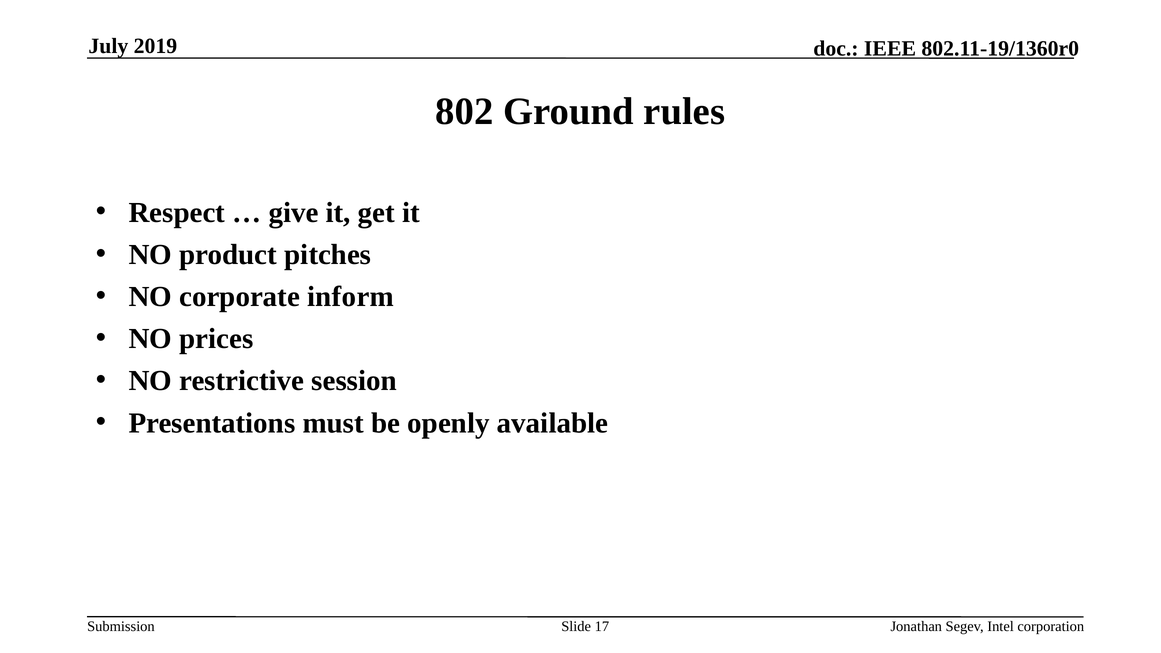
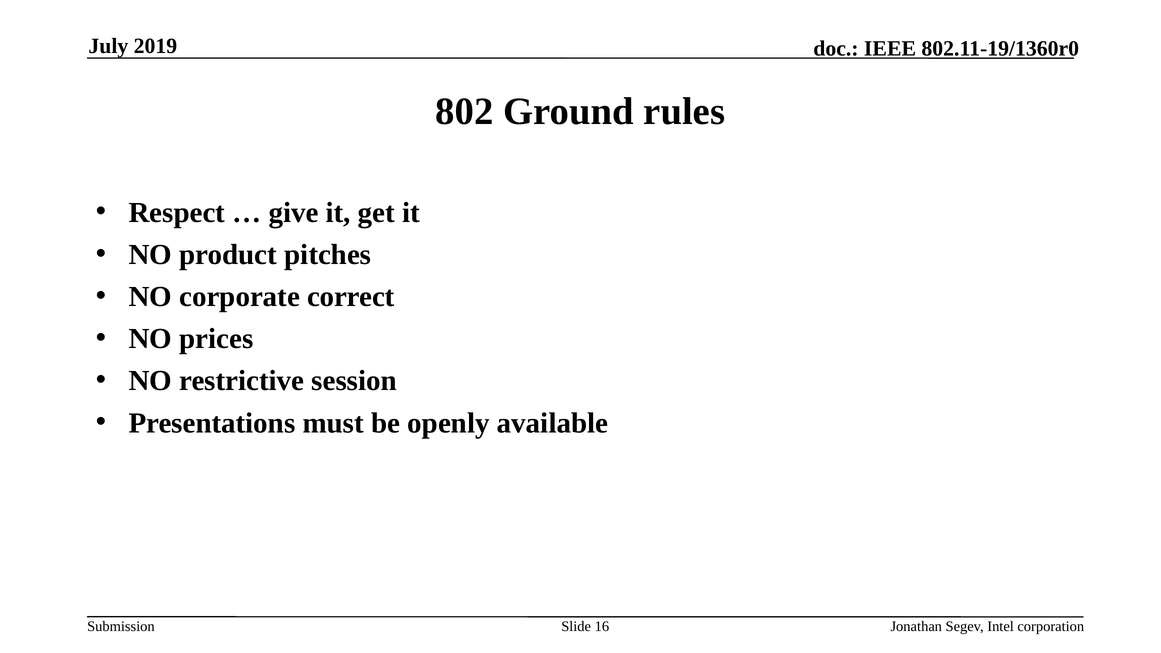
inform: inform -> correct
17: 17 -> 16
